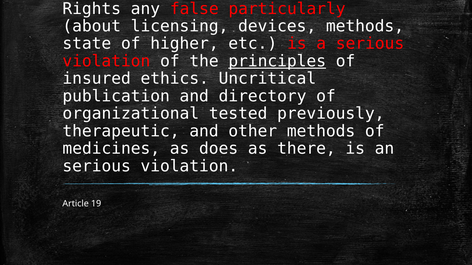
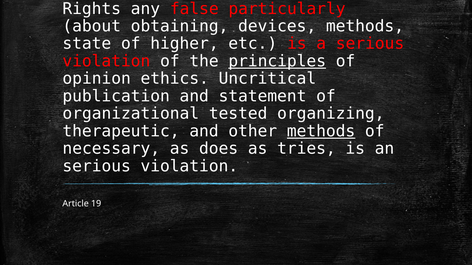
licensing: licensing -> obtaining
insured: insured -> opinion
directory: directory -> statement
previously: previously -> organizing
methods at (321, 131) underline: none -> present
medicines: medicines -> necessary
there: there -> tries
